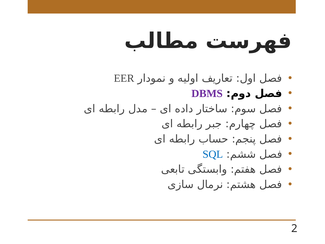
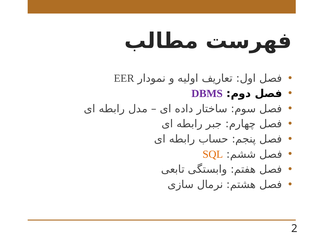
SQL colour: blue -> orange
